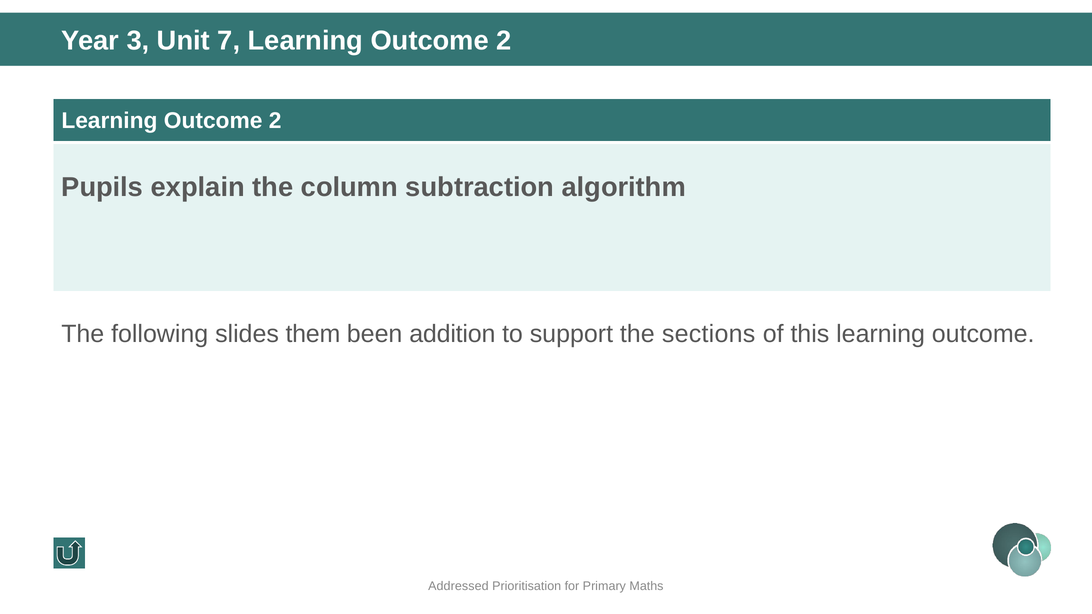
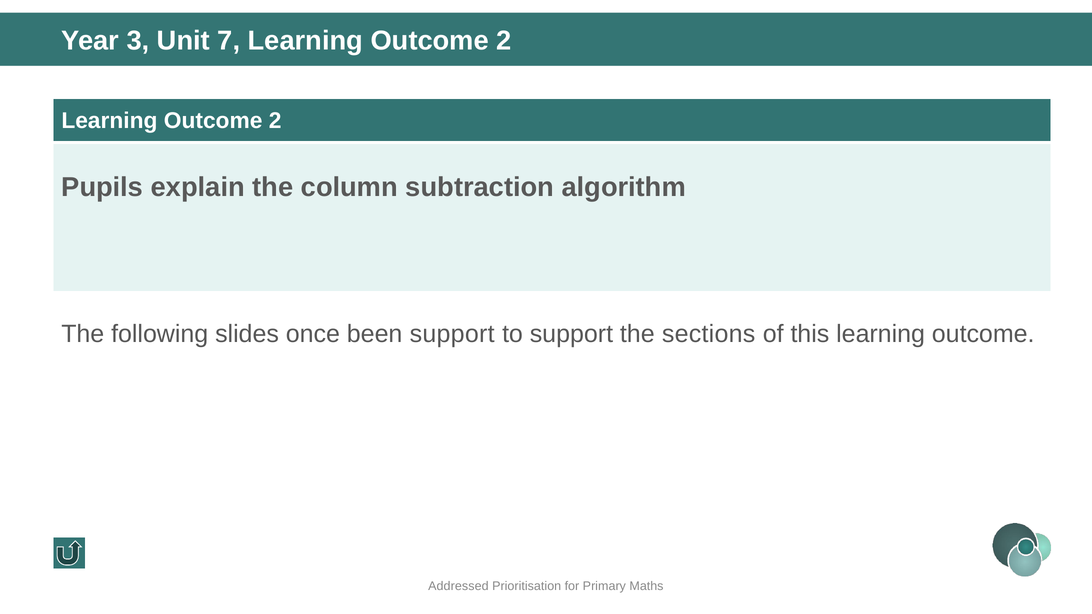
them: them -> once
been addition: addition -> support
